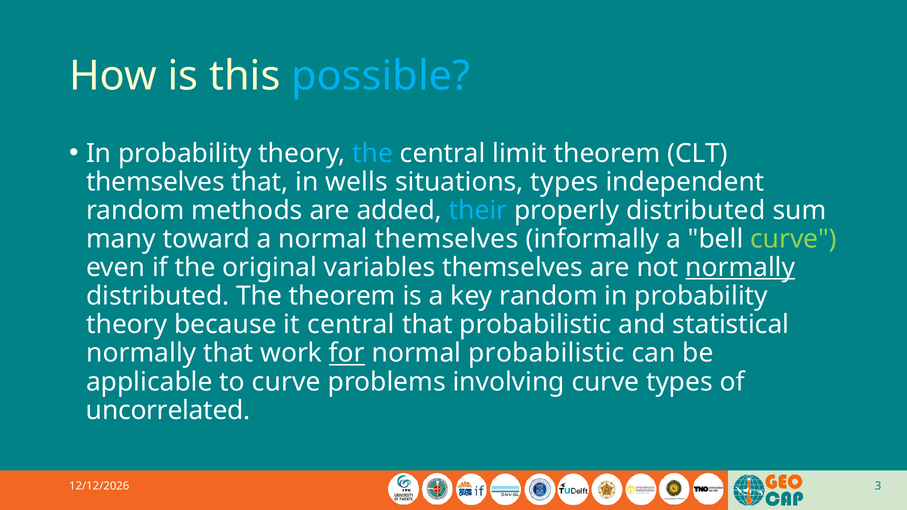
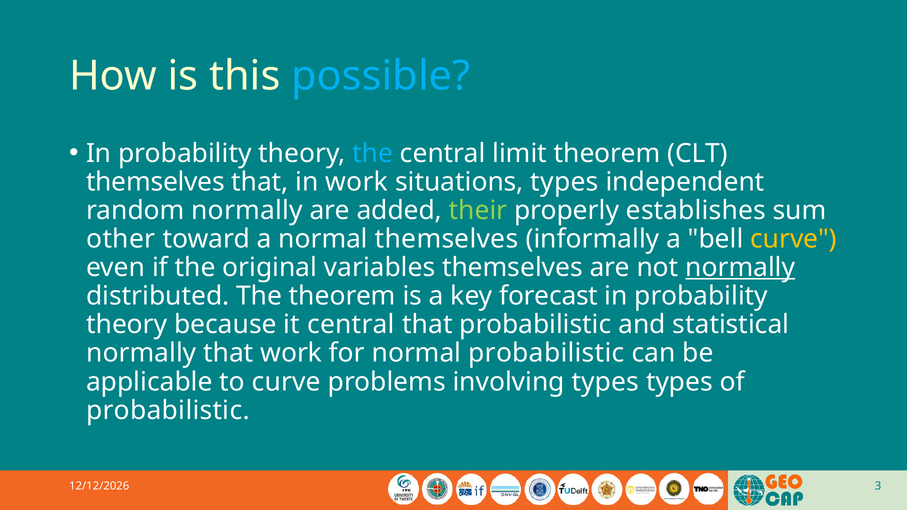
in wells: wells -> work
random methods: methods -> normally
their colour: light blue -> light green
properly distributed: distributed -> establishes
many: many -> other
curve at (794, 239) colour: light green -> yellow
key random: random -> forecast
for underline: present -> none
involving curve: curve -> types
uncorrelated at (168, 411): uncorrelated -> probabilistic
